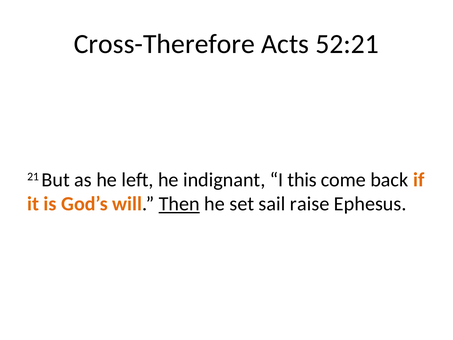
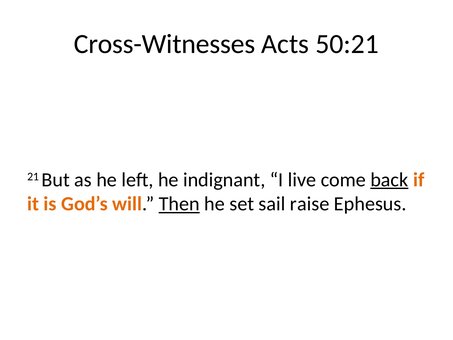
Cross-Therefore: Cross-Therefore -> Cross-Witnesses
52:21: 52:21 -> 50:21
this: this -> live
back underline: none -> present
